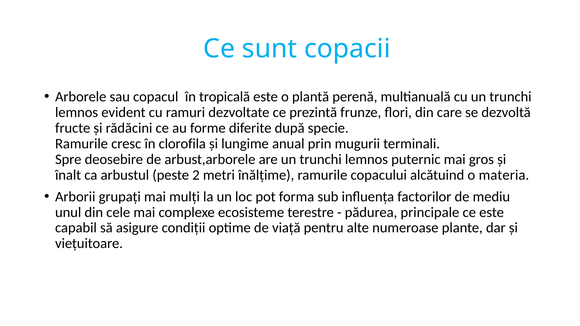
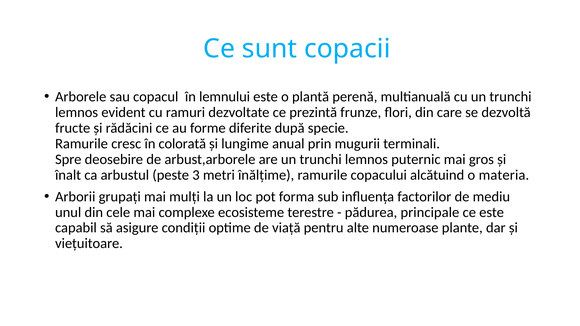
tropicală: tropicală -> lemnului
clorofila: clorofila -> colorată
2: 2 -> 3
